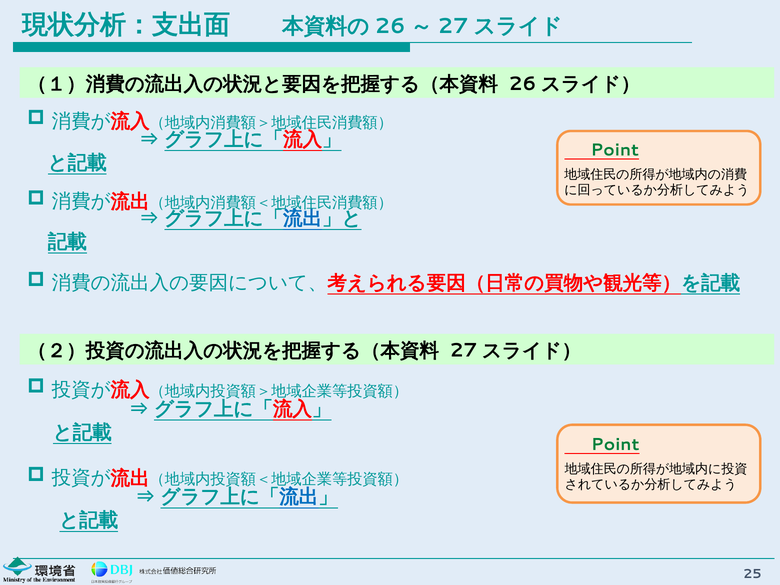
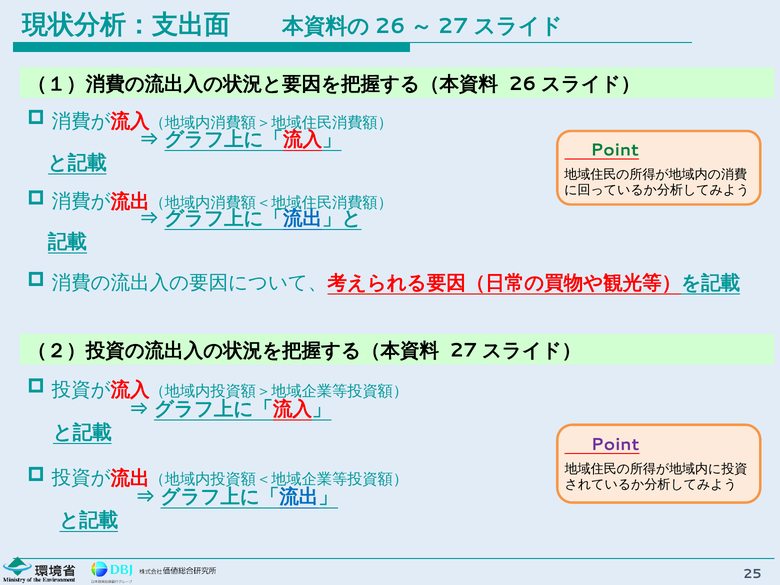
Point at (615, 445) colour: green -> purple
